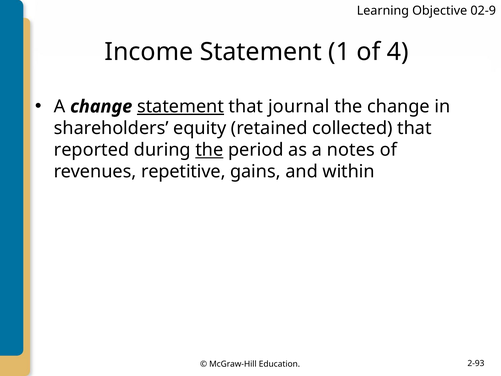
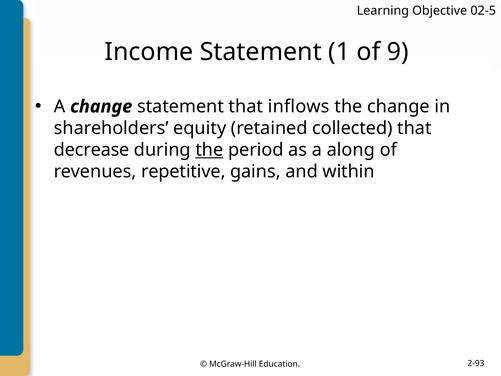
02-9: 02-9 -> 02-5
4: 4 -> 9
statement at (181, 106) underline: present -> none
journal: journal -> inflows
reported: reported -> decrease
notes: notes -> along
